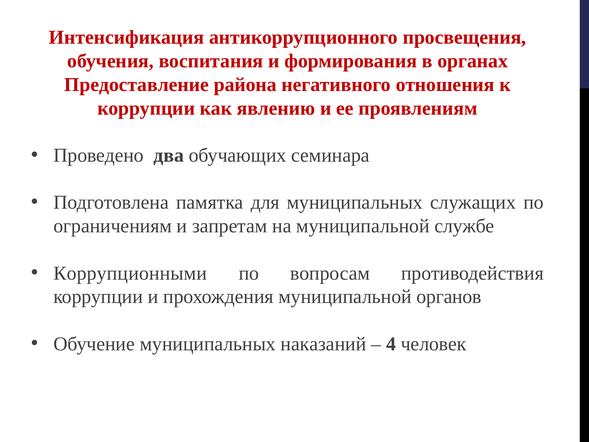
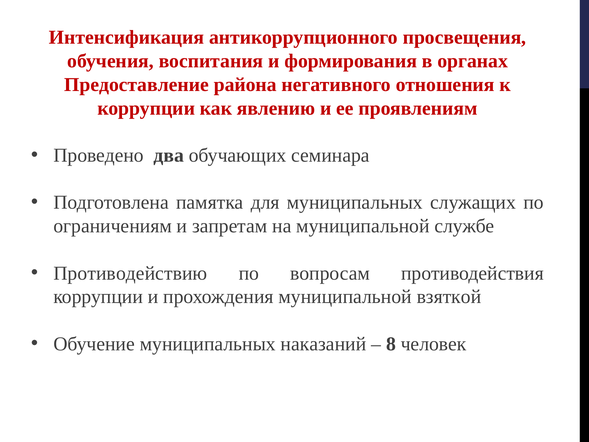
Коррупционными: Коррупционными -> Противодействию
органов: органов -> взяткой
4: 4 -> 8
